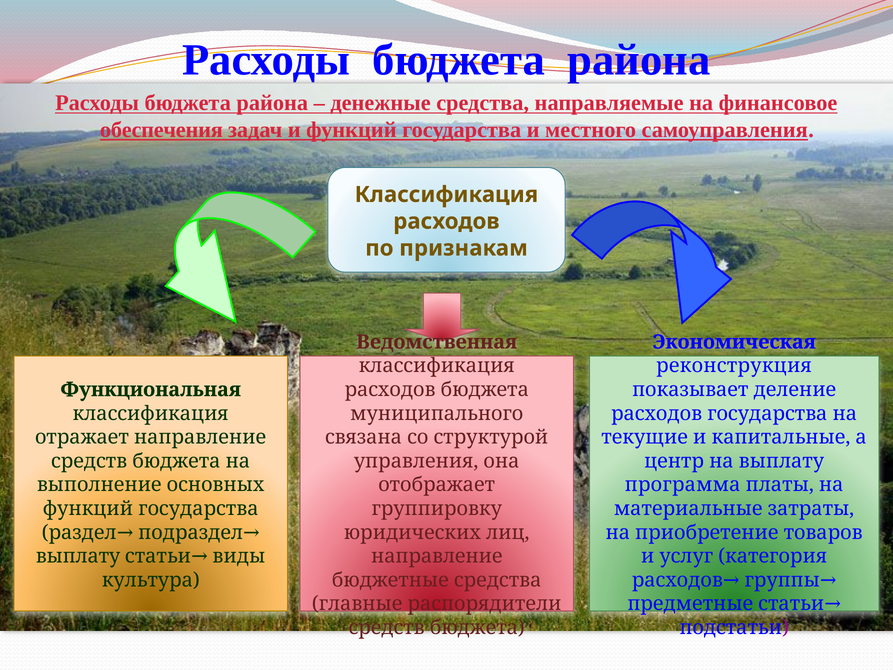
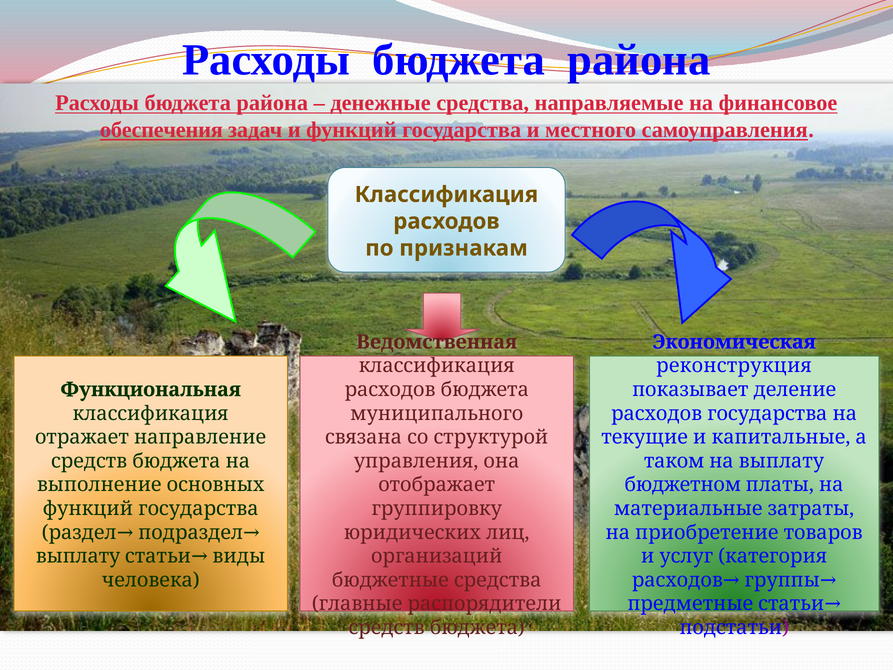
центр: центр -> таком
программа: программа -> бюджетном
направление at (437, 556): направление -> организаций
культура: культура -> человека
